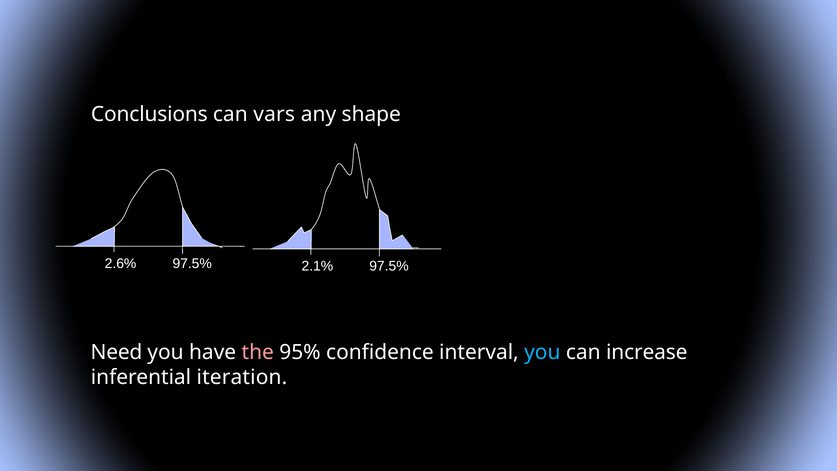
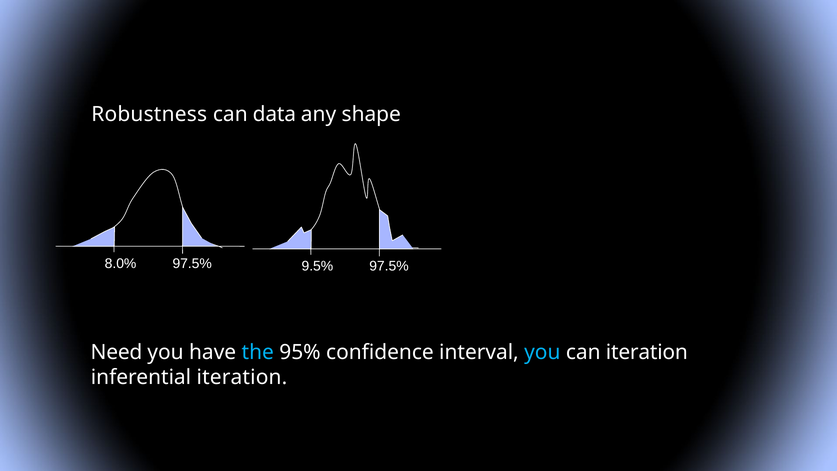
Conclusions: Conclusions -> Robustness
vars: vars -> data
2.6%: 2.6% -> 8.0%
2.1%: 2.1% -> 9.5%
the colour: pink -> light blue
can increase: increase -> iteration
